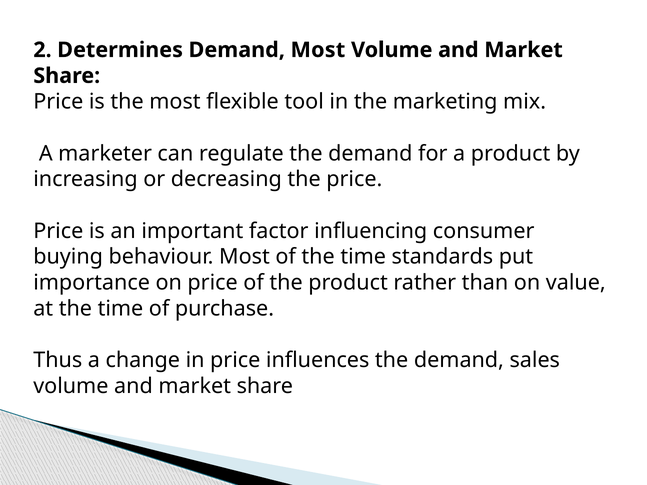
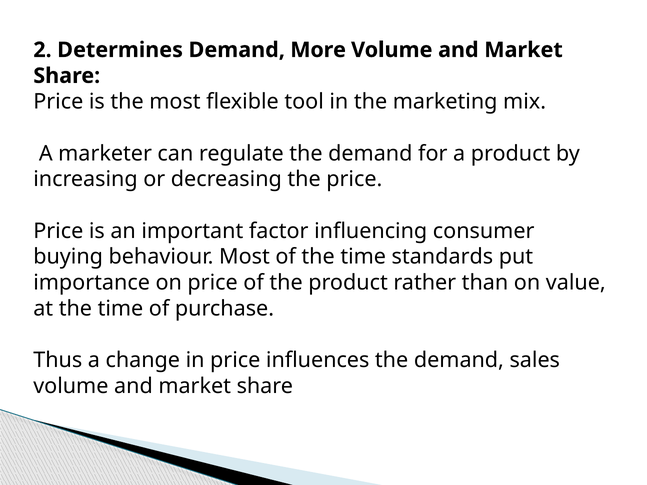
Demand Most: Most -> More
